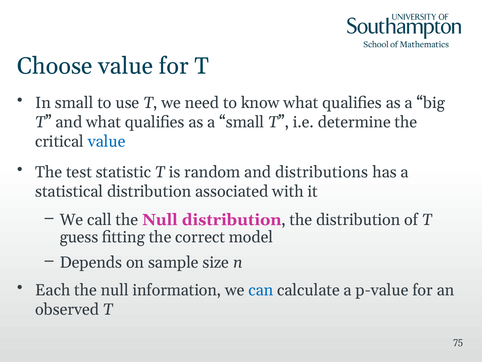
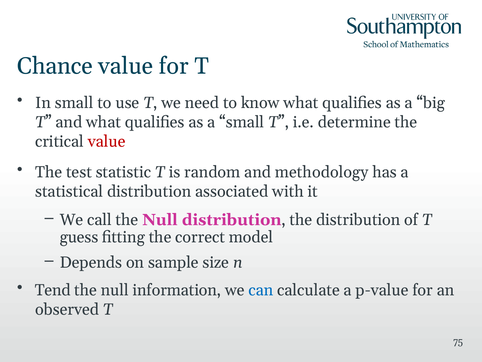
Choose: Choose -> Chance
value at (107, 141) colour: blue -> red
distributions: distributions -> methodology
Each: Each -> Tend
